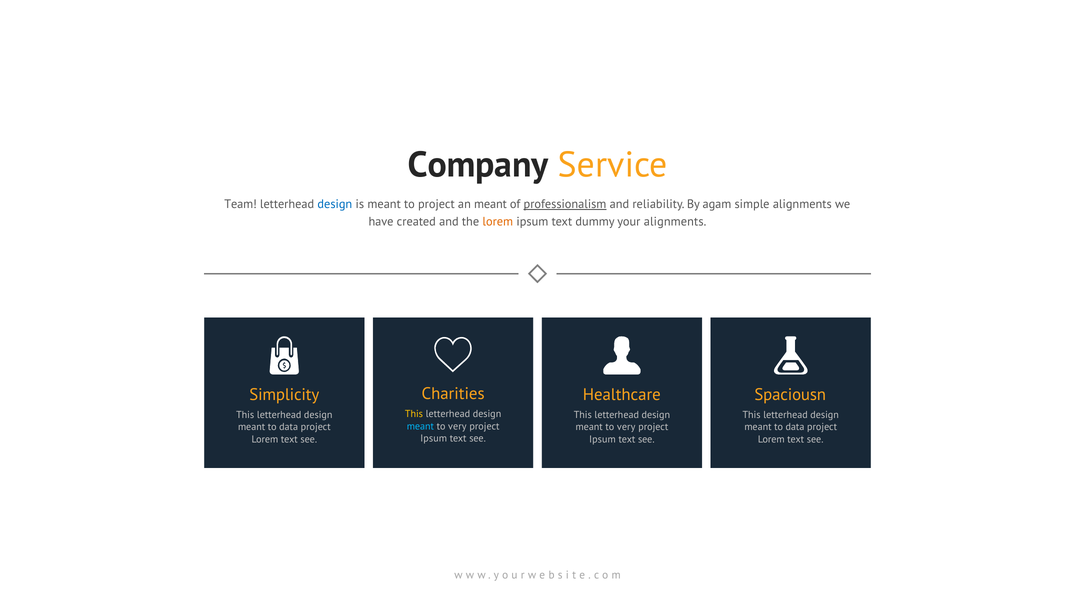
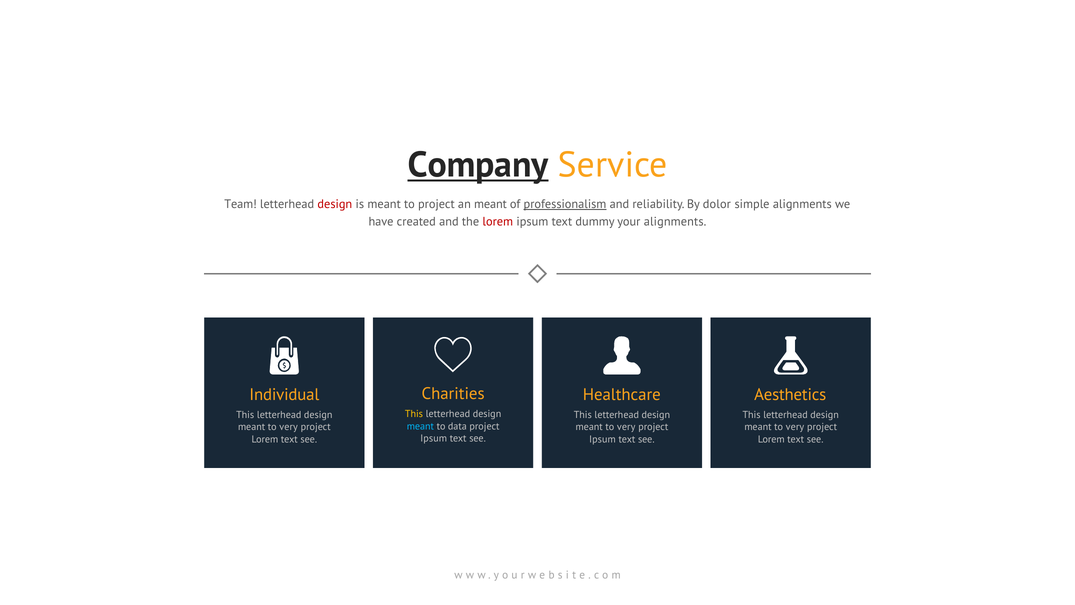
Company underline: none -> present
design at (335, 204) colour: blue -> red
agam: agam -> dolor
lorem at (498, 222) colour: orange -> red
Simplicity: Simplicity -> Individual
Spaciousn: Spaciousn -> Aesthetics
very at (457, 426): very -> data
data at (289, 427): data -> very
data at (795, 427): data -> very
